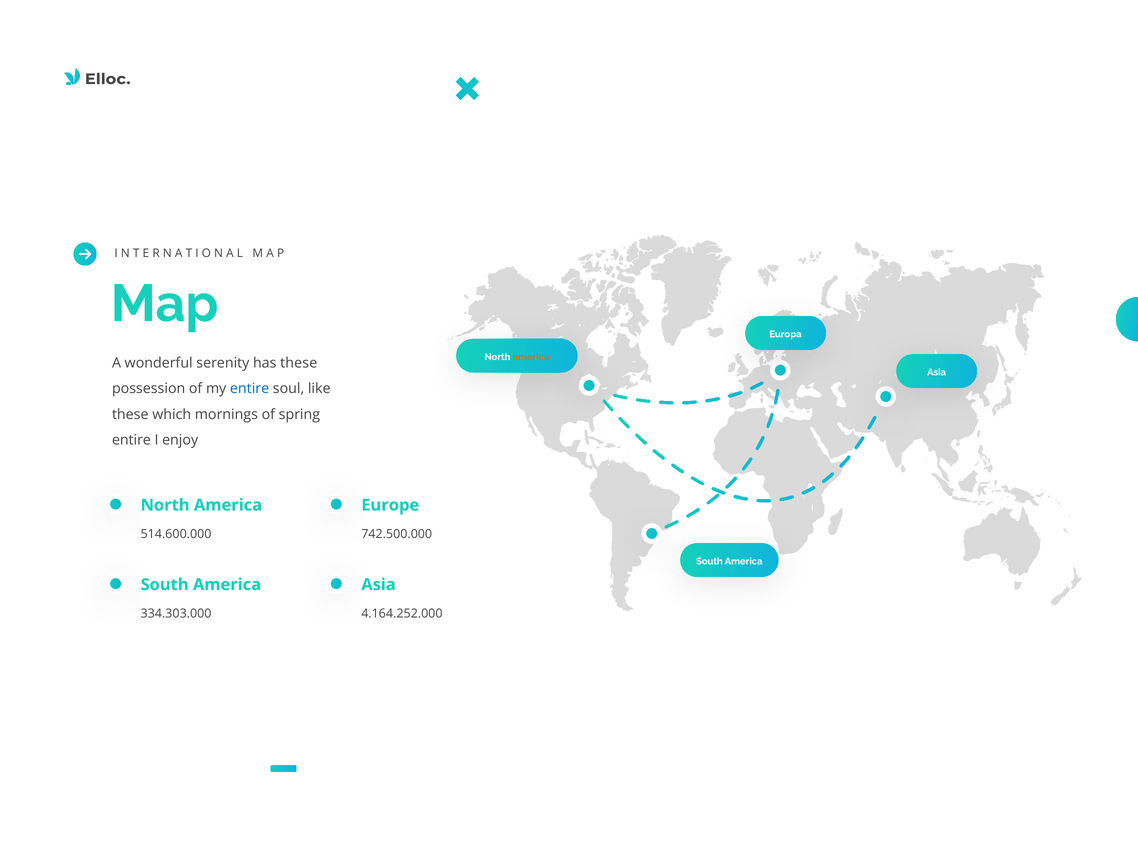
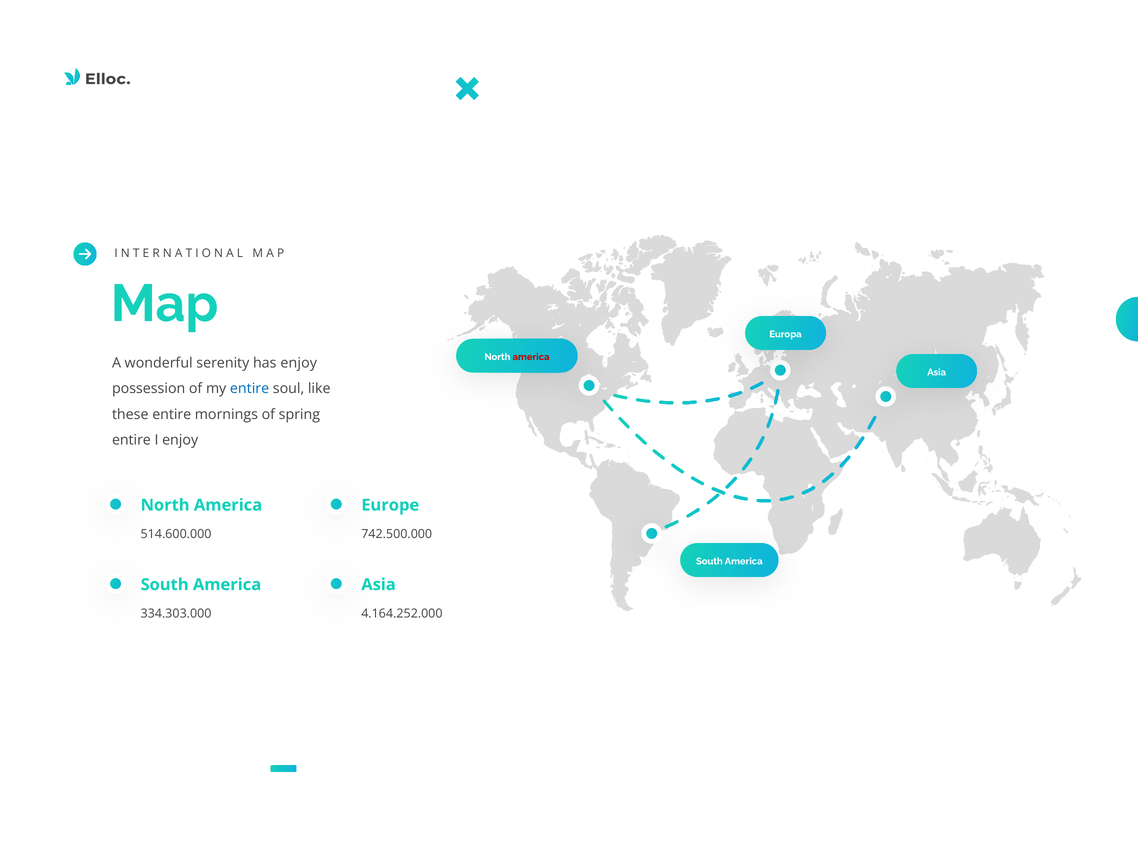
america at (531, 357) colour: orange -> red
has these: these -> enjoy
these which: which -> entire
